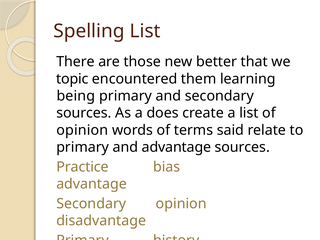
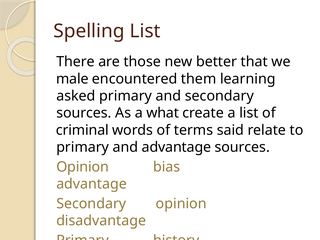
topic: topic -> male
being: being -> asked
does: does -> what
opinion at (82, 130): opinion -> criminal
Practice at (83, 167): Practice -> Opinion
